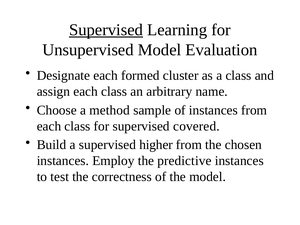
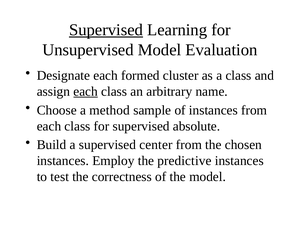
each at (86, 91) underline: none -> present
covered: covered -> absolute
higher: higher -> center
